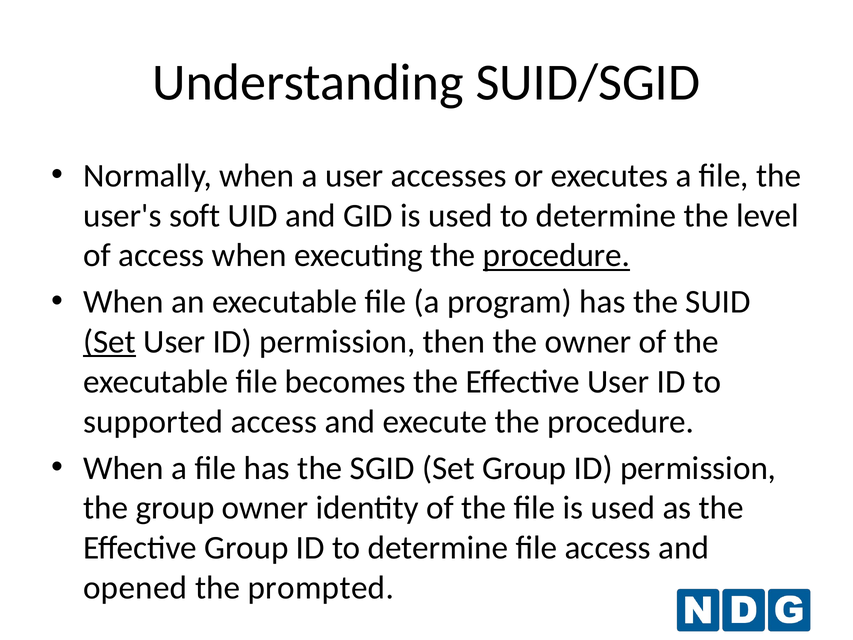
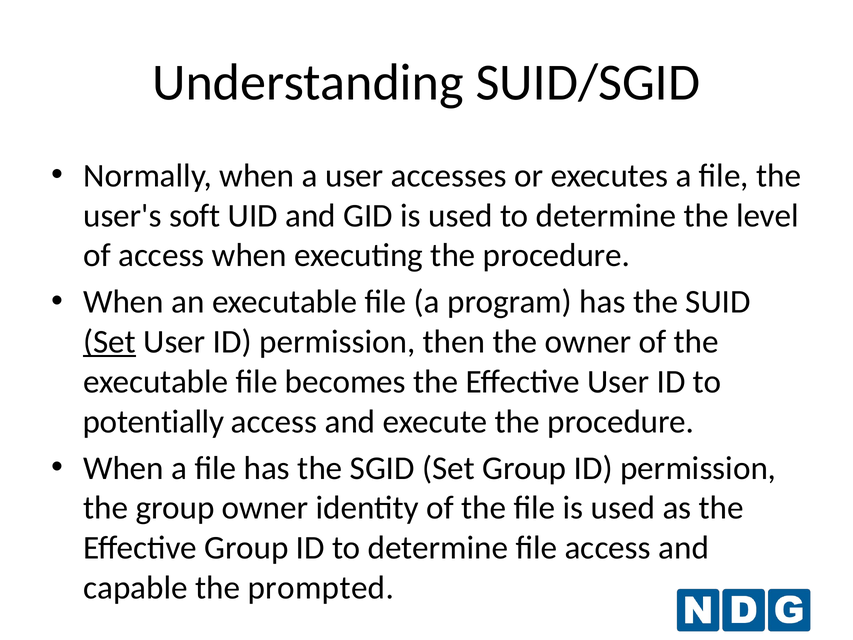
procedure at (556, 255) underline: present -> none
supported: supported -> potentially
opened: opened -> capable
